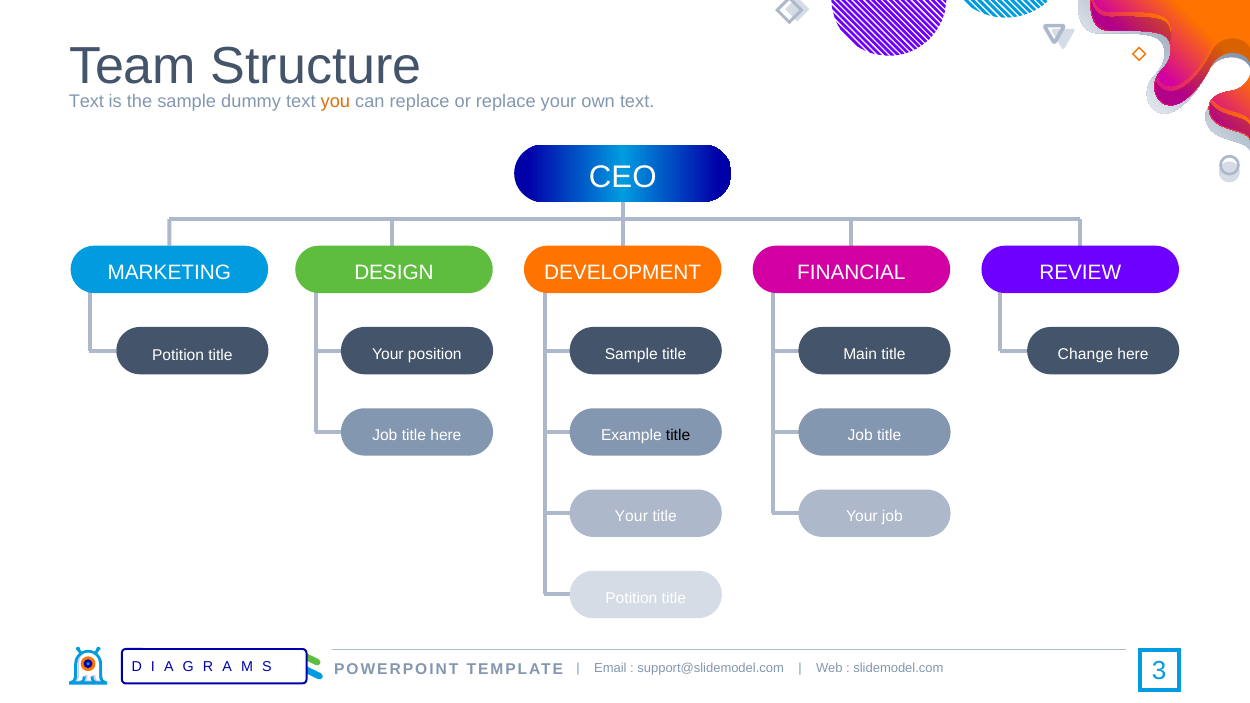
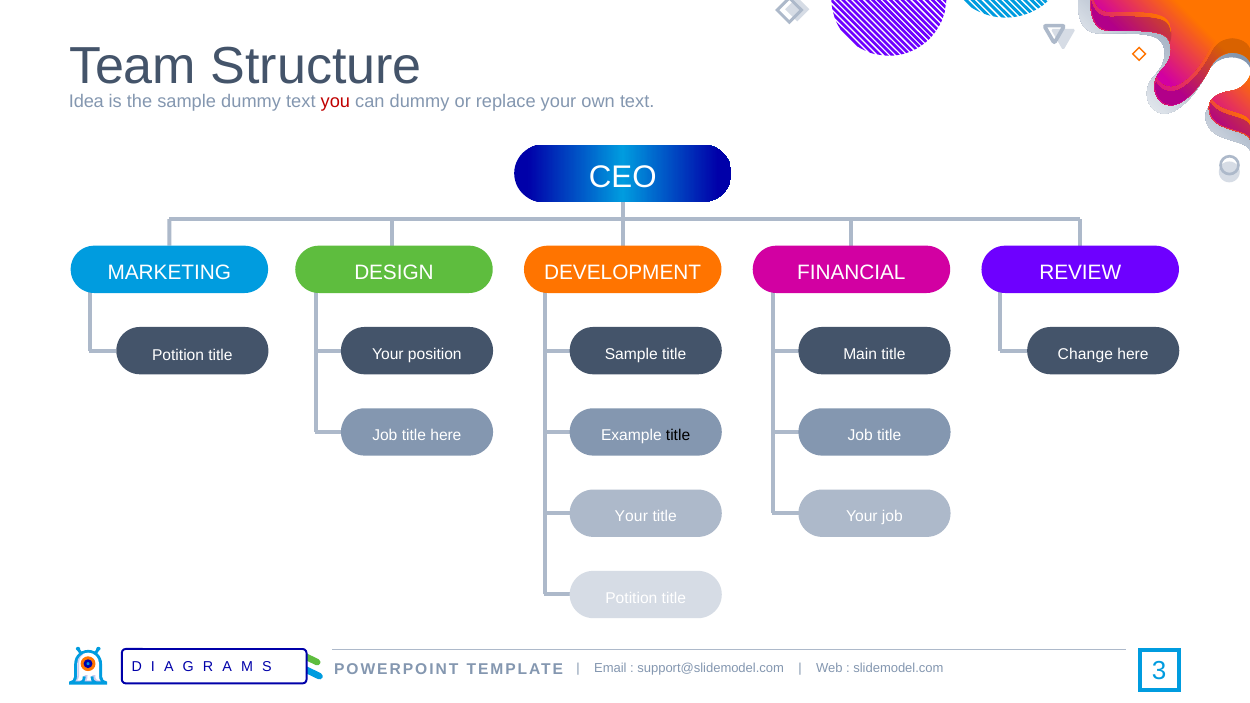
Text at (86, 101): Text -> Idea
you colour: orange -> red
can replace: replace -> dummy
